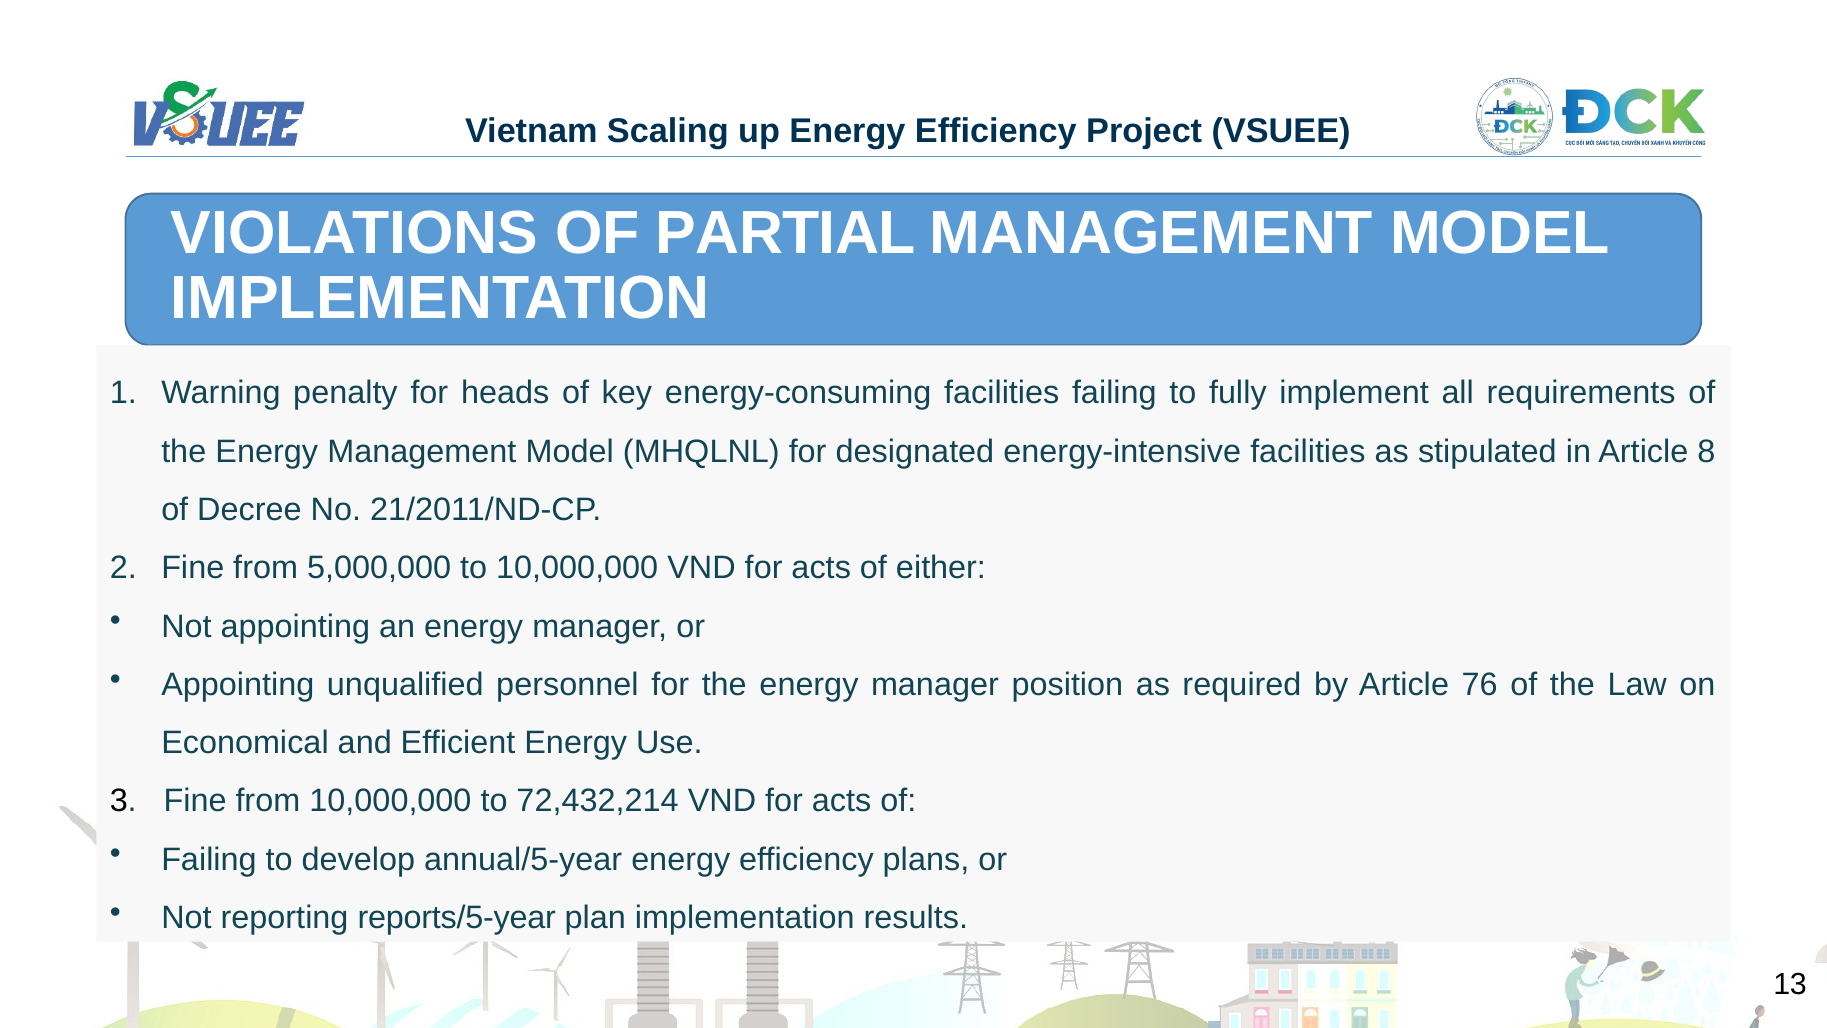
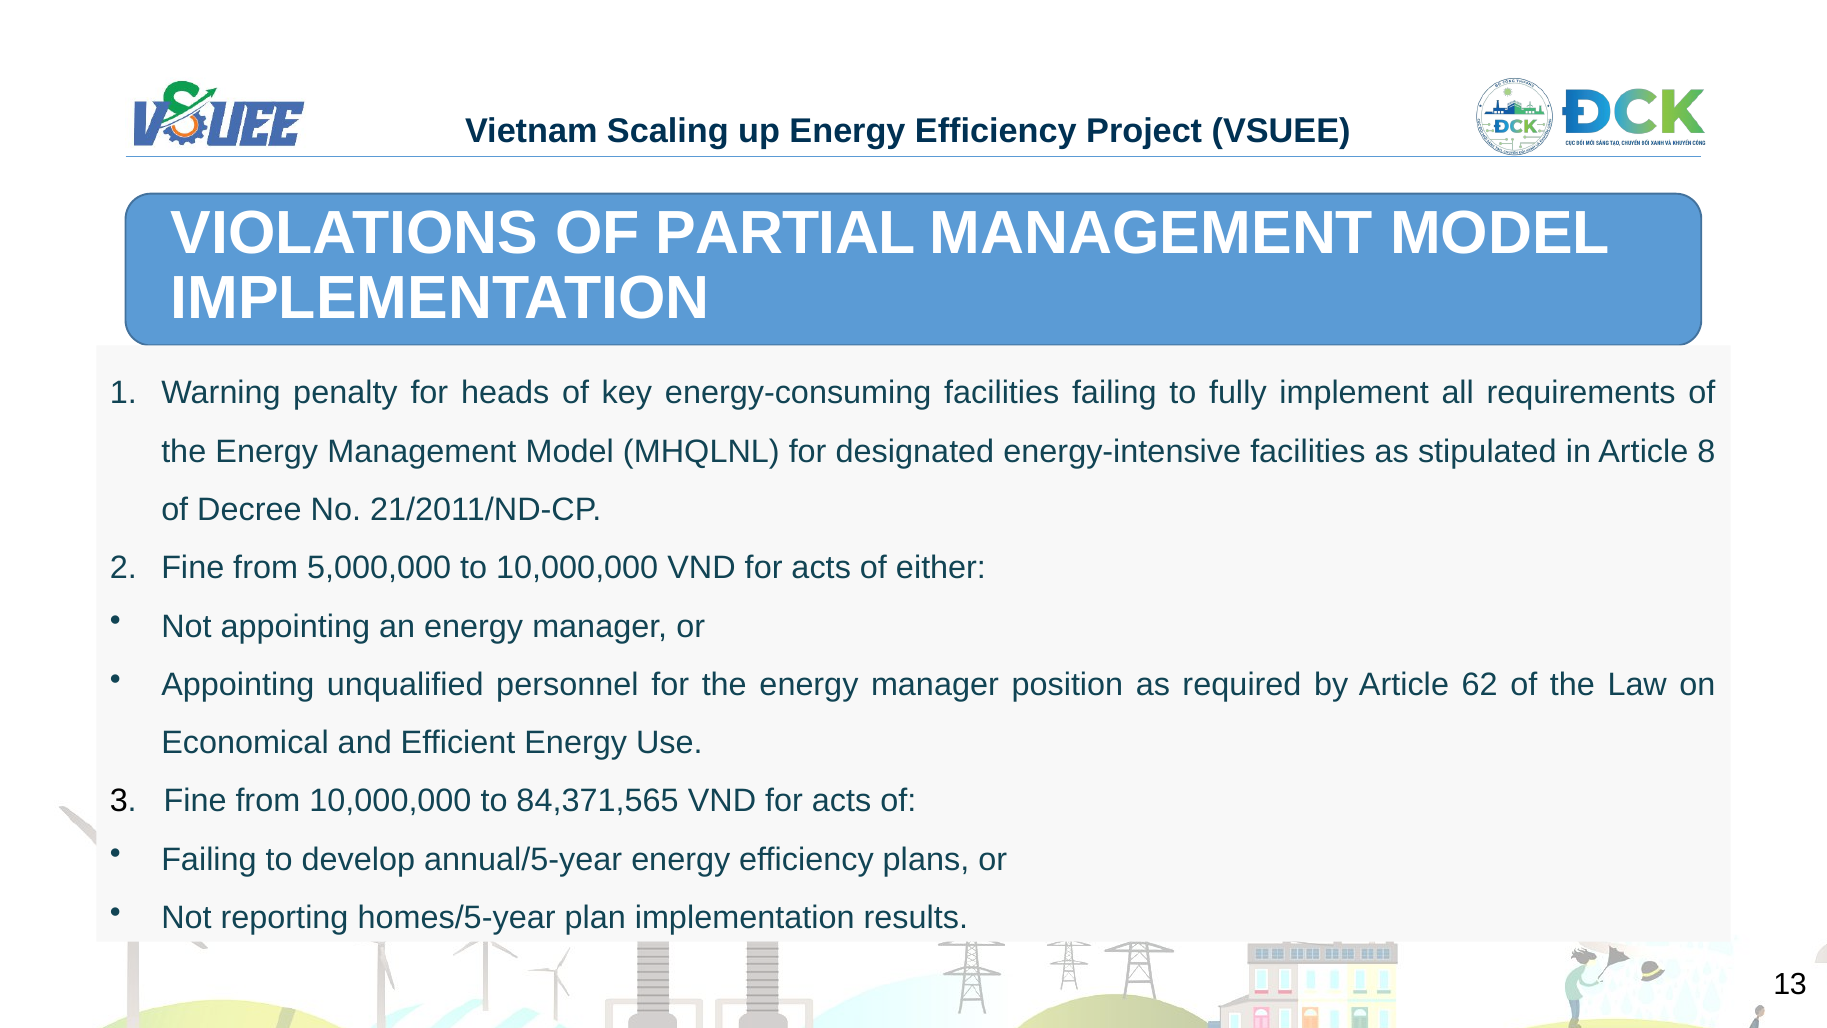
76: 76 -> 62
72,432,214: 72,432,214 -> 84,371,565
reports/5-year: reports/5-year -> homes/5-year
